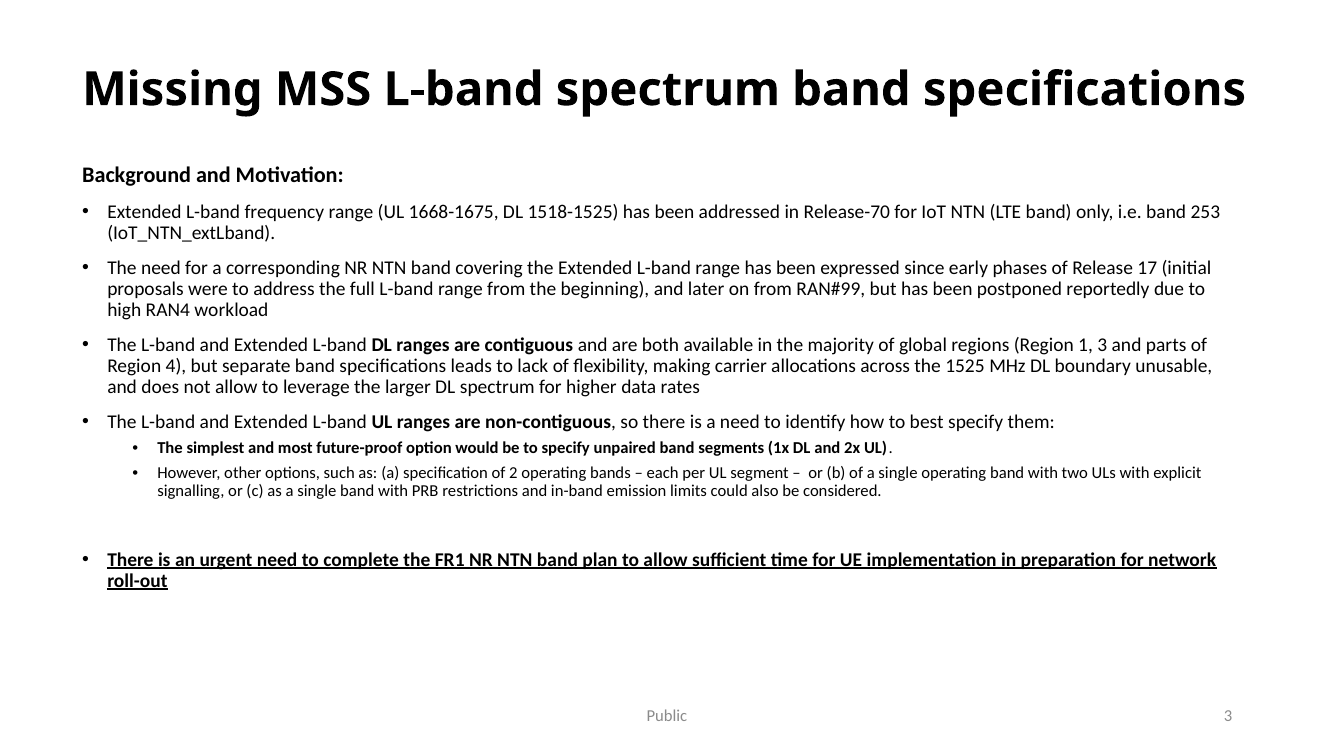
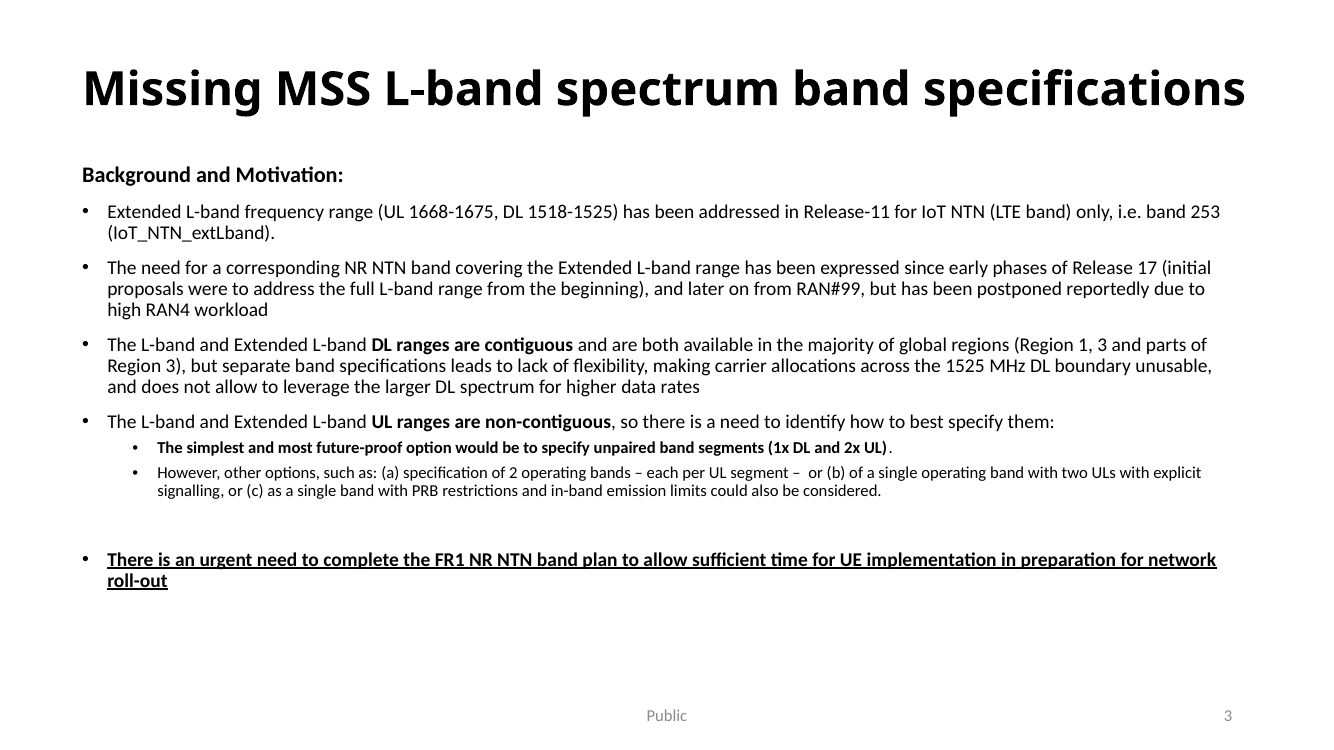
Release-70: Release-70 -> Release-11
Region 4: 4 -> 3
